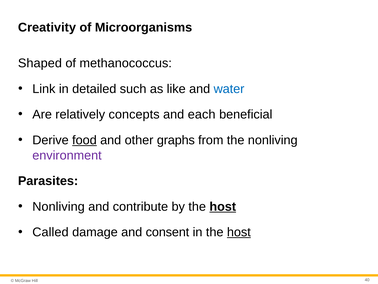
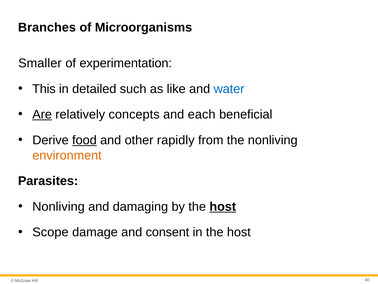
Creativity: Creativity -> Branches
Shaped: Shaped -> Smaller
methanococcus: methanococcus -> experimentation
Link: Link -> This
Are underline: none -> present
graphs: graphs -> rapidly
environment colour: purple -> orange
contribute: contribute -> damaging
Called: Called -> Scope
host at (239, 232) underline: present -> none
